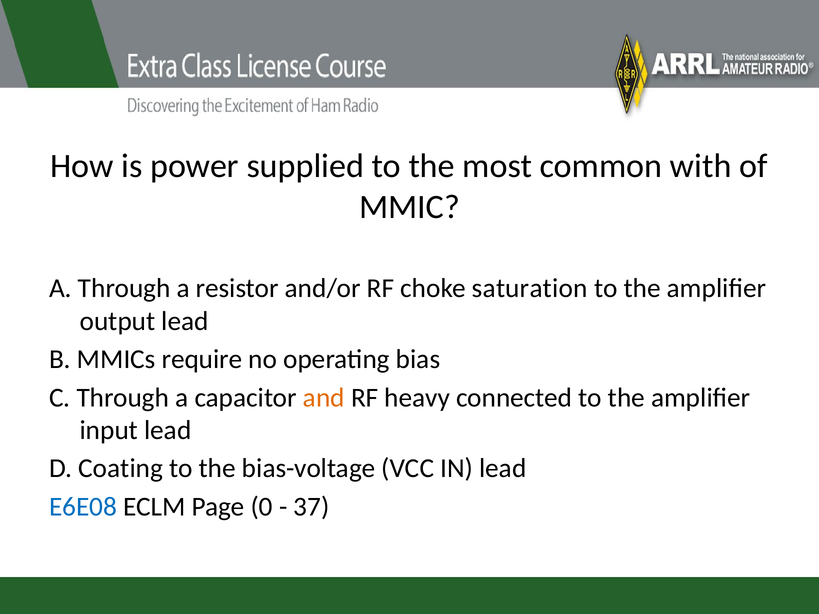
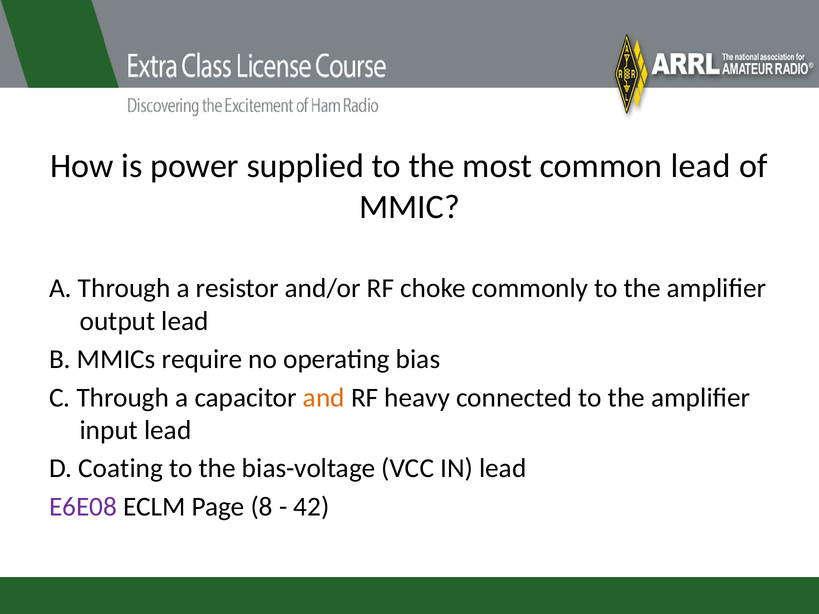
common with: with -> lead
saturation: saturation -> commonly
E6E08 colour: blue -> purple
0: 0 -> 8
37: 37 -> 42
